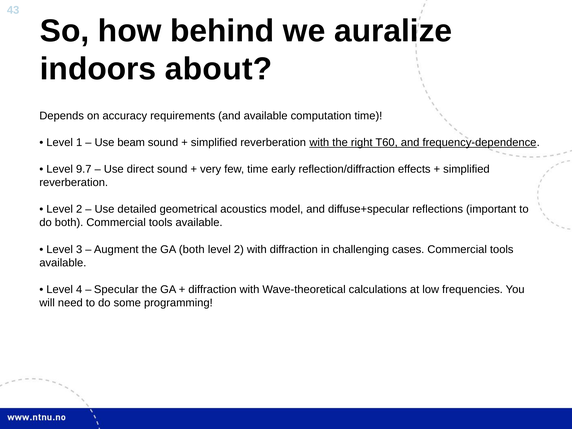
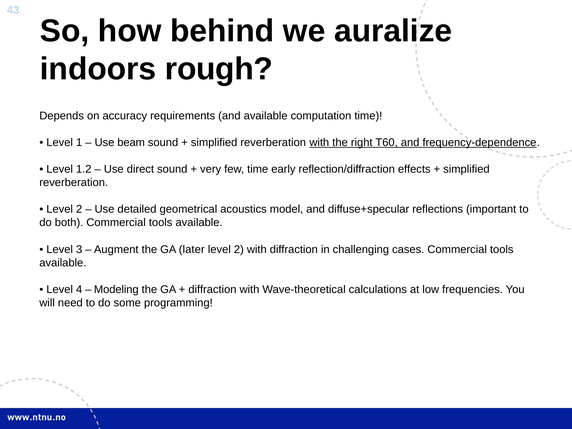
about: about -> rough
9.7: 9.7 -> 1.2
GA both: both -> later
Specular: Specular -> Modeling
